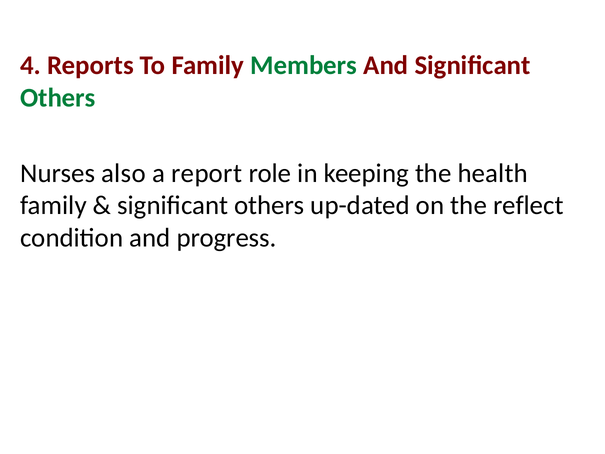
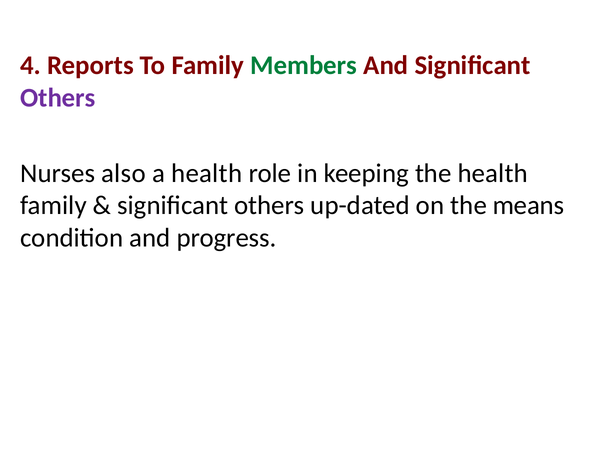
Others at (58, 98) colour: green -> purple
a report: report -> health
reflect: reflect -> means
